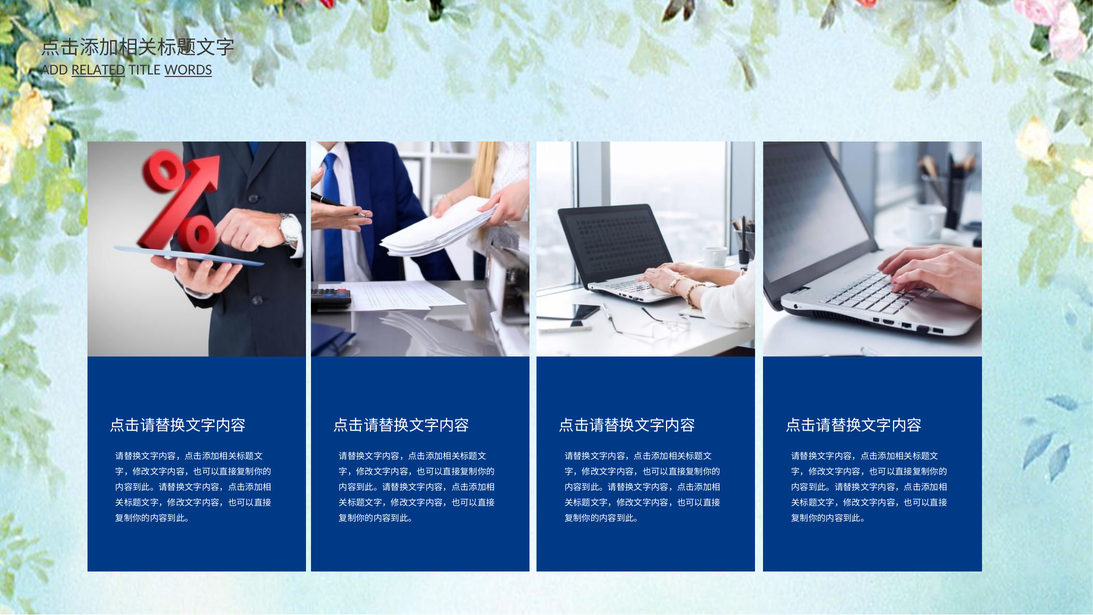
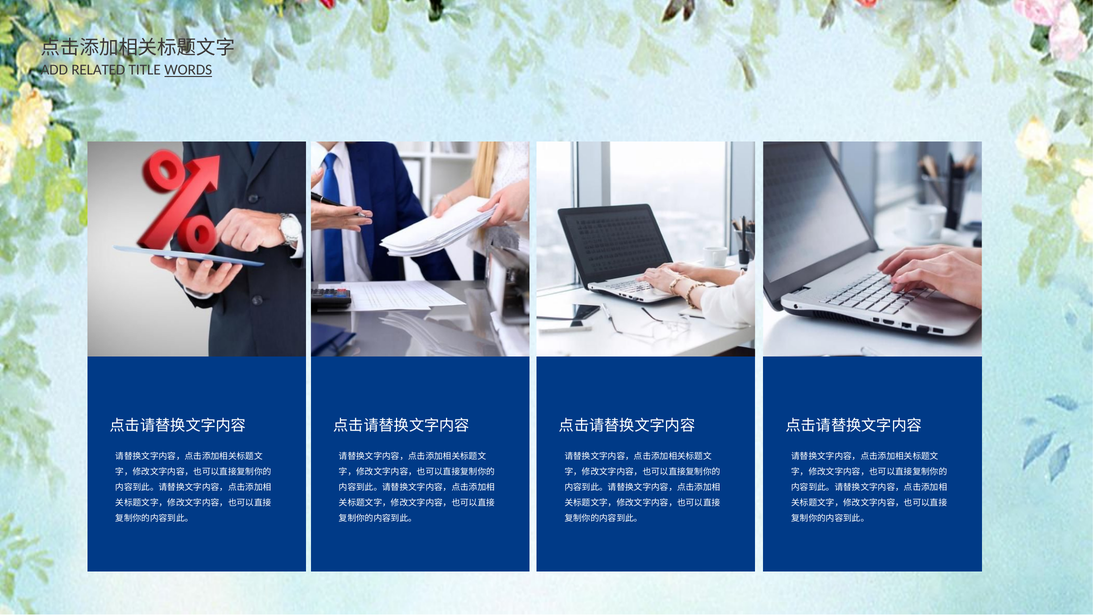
RELATED underline: present -> none
